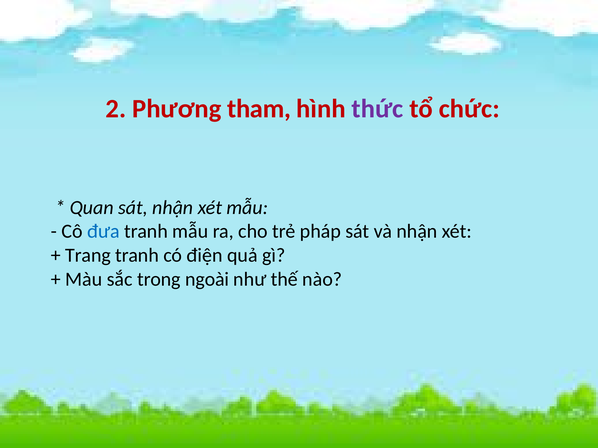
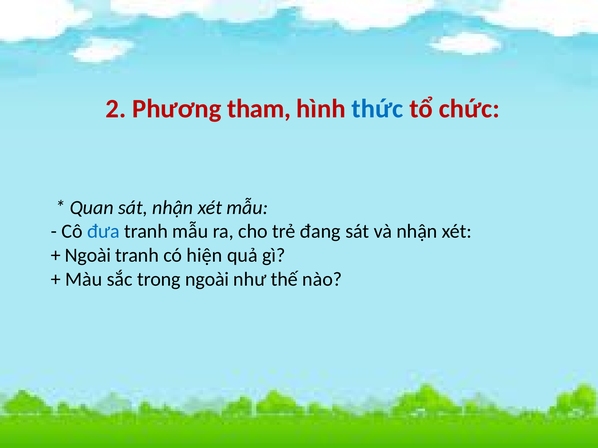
thức colour: purple -> blue
pháp: pháp -> đang
Trang at (88, 256): Trang -> Ngoài
điện: điện -> hiện
